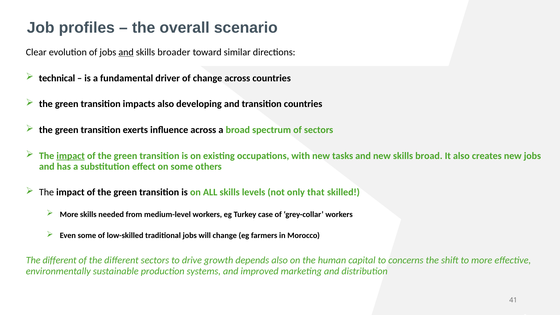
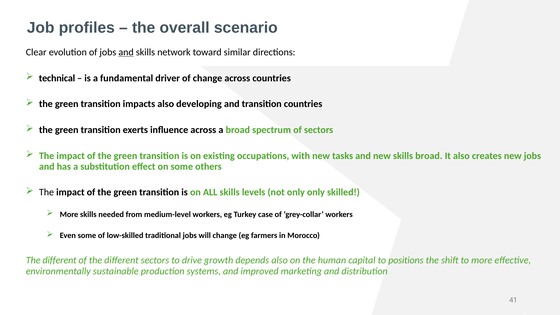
broader: broader -> network
impact at (71, 156) underline: present -> none
only that: that -> only
concerns: concerns -> positions
